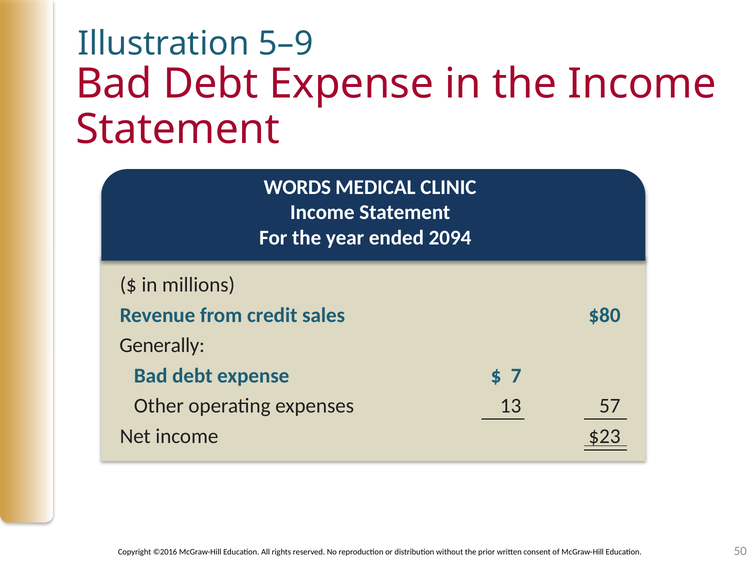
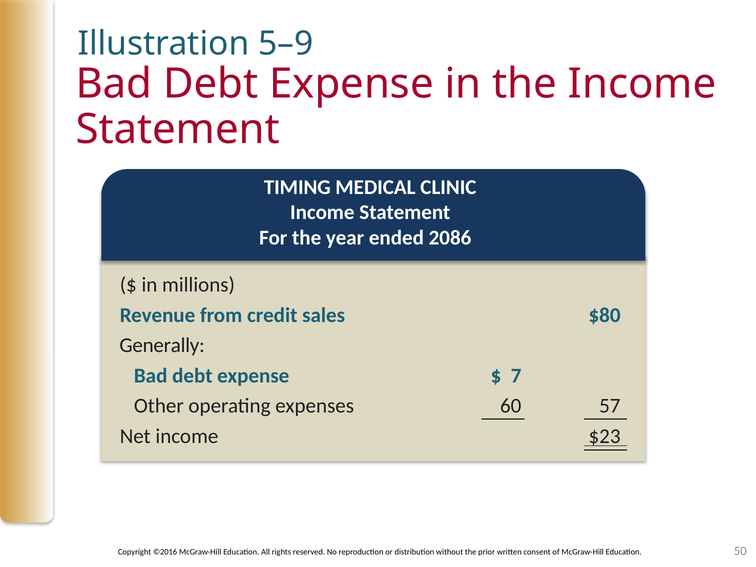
WORDS: WORDS -> TIMING
2094: 2094 -> 2086
13: 13 -> 60
